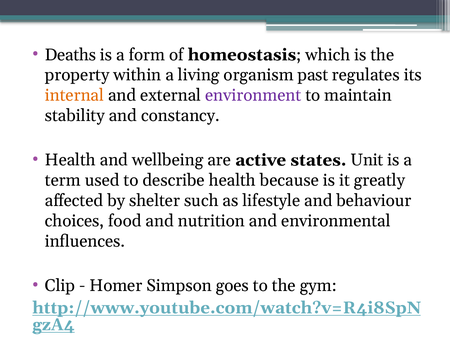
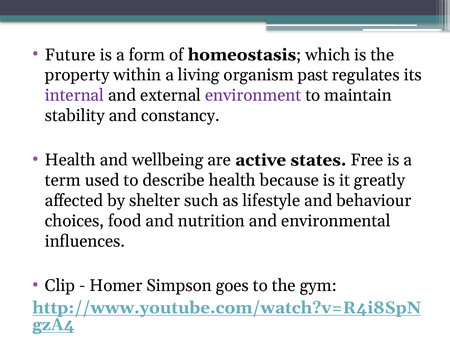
Deaths: Deaths -> Future
internal colour: orange -> purple
Unit: Unit -> Free
